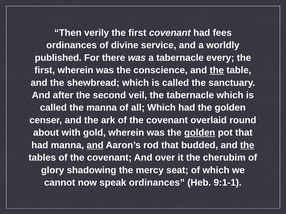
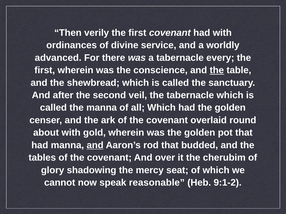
had fees: fees -> with
published: published -> advanced
golden at (200, 133) underline: present -> none
the at (247, 145) underline: present -> none
speak ordinances: ordinances -> reasonable
9:1-1: 9:1-1 -> 9:1-2
